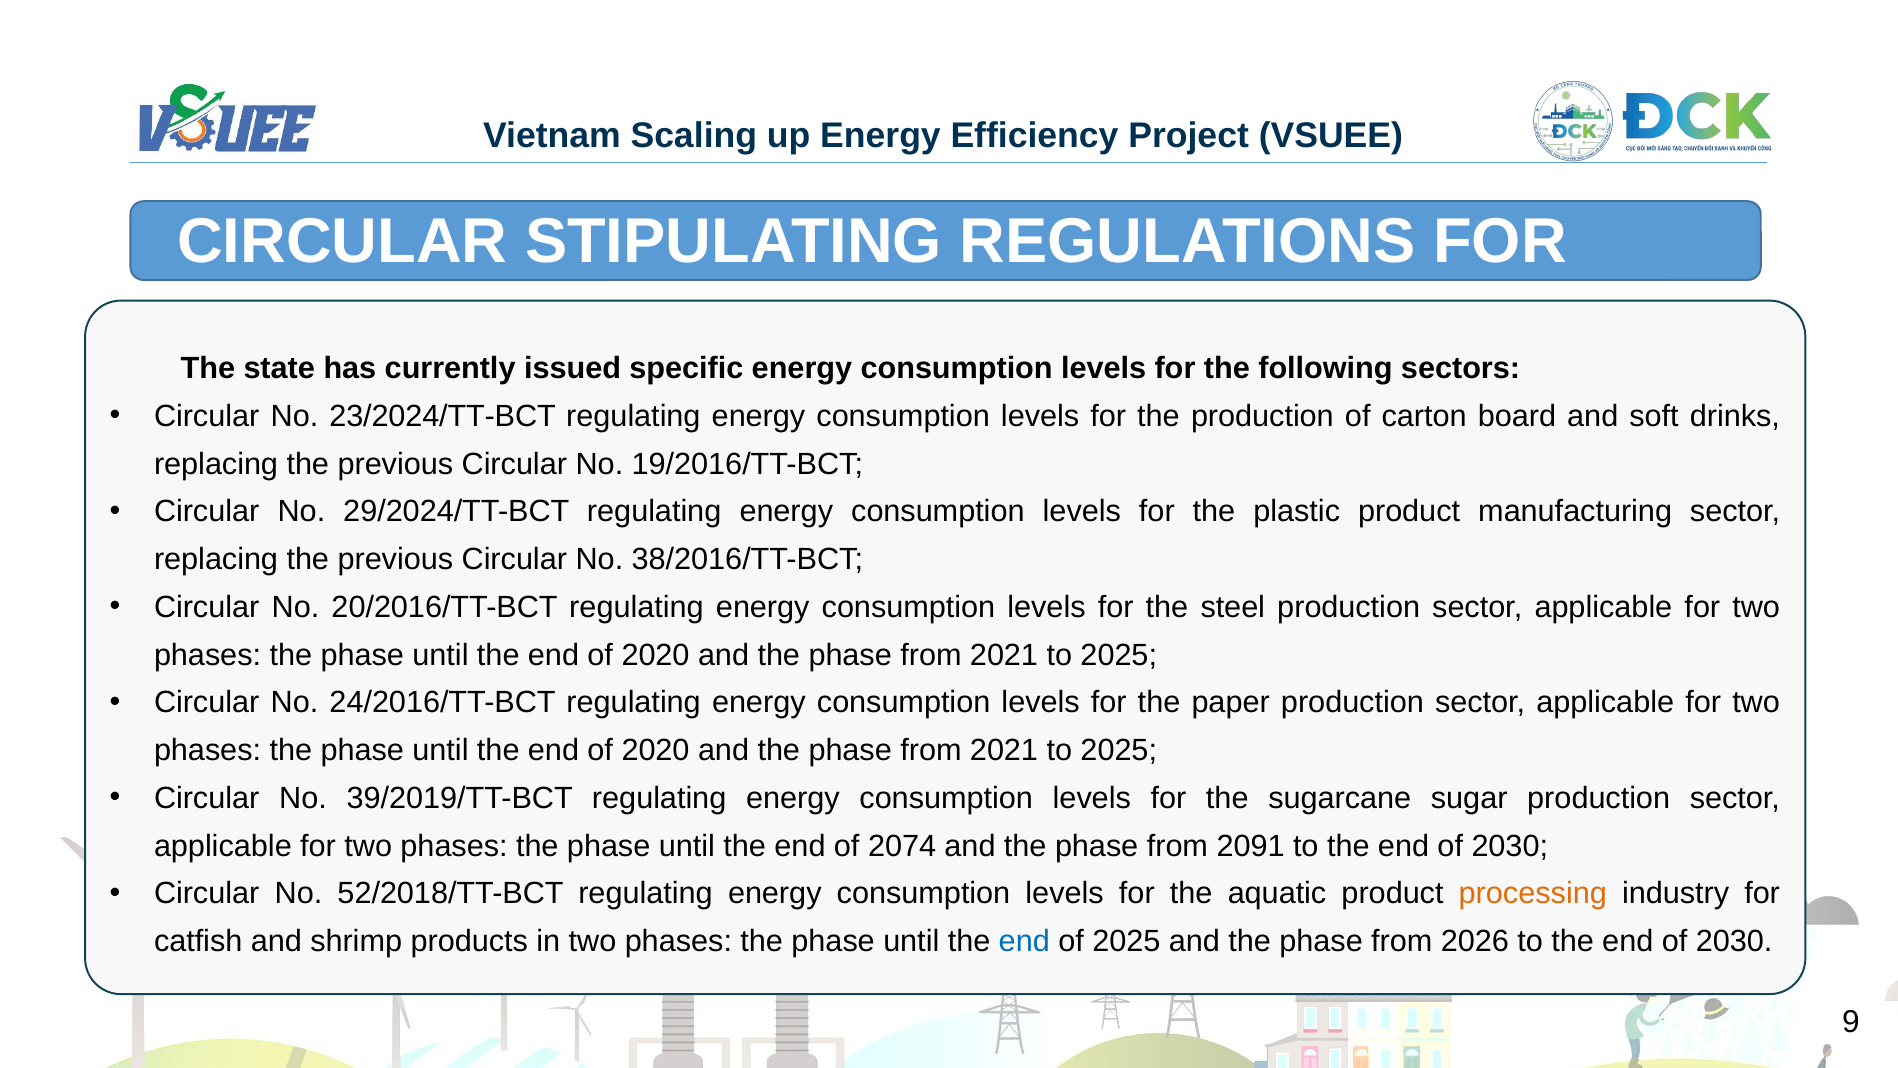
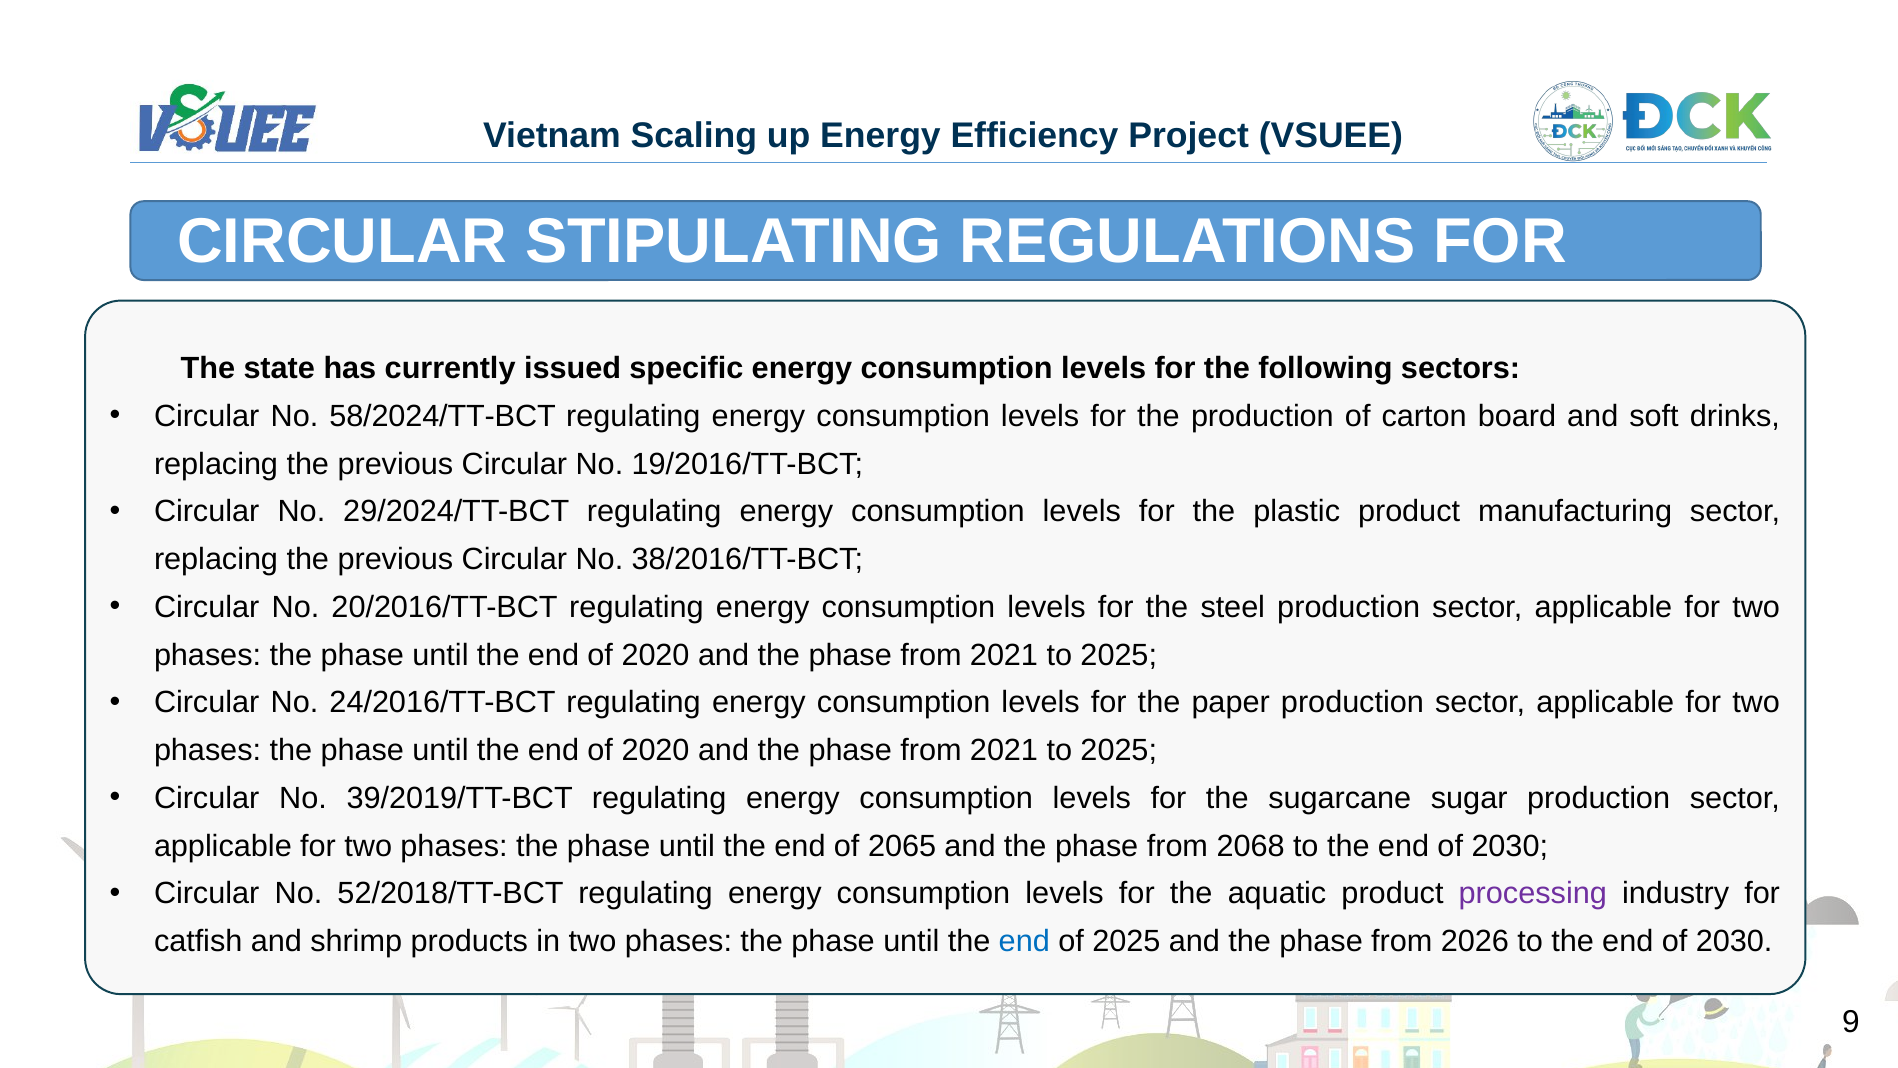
23/2024/TT-BCT: 23/2024/TT-BCT -> 58/2024/TT-BCT
2074: 2074 -> 2065
2091: 2091 -> 2068
processing colour: orange -> purple
